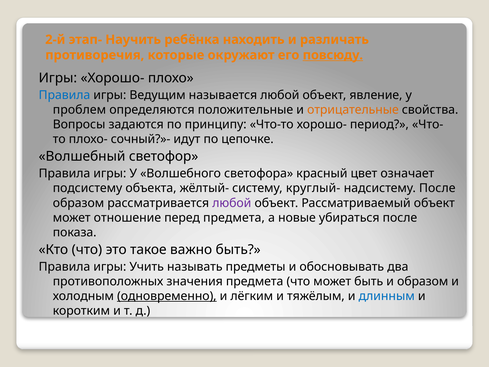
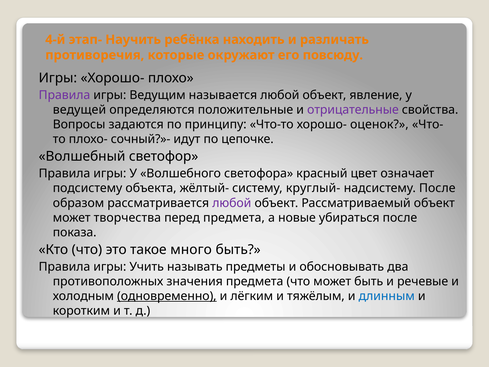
2-й: 2-й -> 4-й
повсюду underline: present -> none
Правила at (64, 95) colour: blue -> purple
проблем: проблем -> ведущей
отрицательные colour: orange -> purple
период: период -> оценок
отношение: отношение -> творчества
важно: важно -> много
и образом: образом -> речевые
